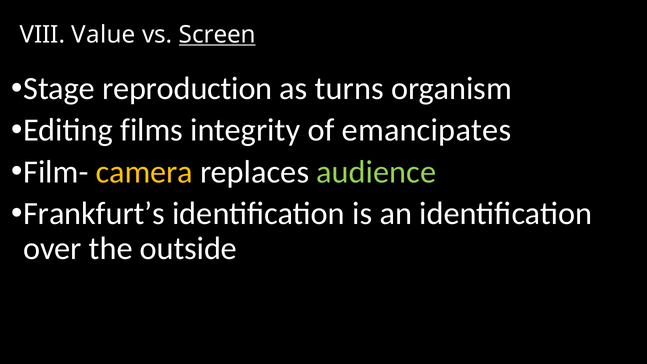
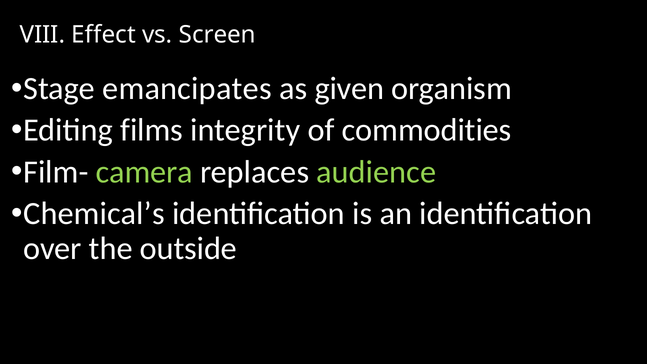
Value: Value -> Effect
Screen underline: present -> none
reproduction: reproduction -> emancipates
turns: turns -> given
emancipates: emancipates -> commodities
camera colour: yellow -> light green
Frankfurt’s: Frankfurt’s -> Chemical’s
